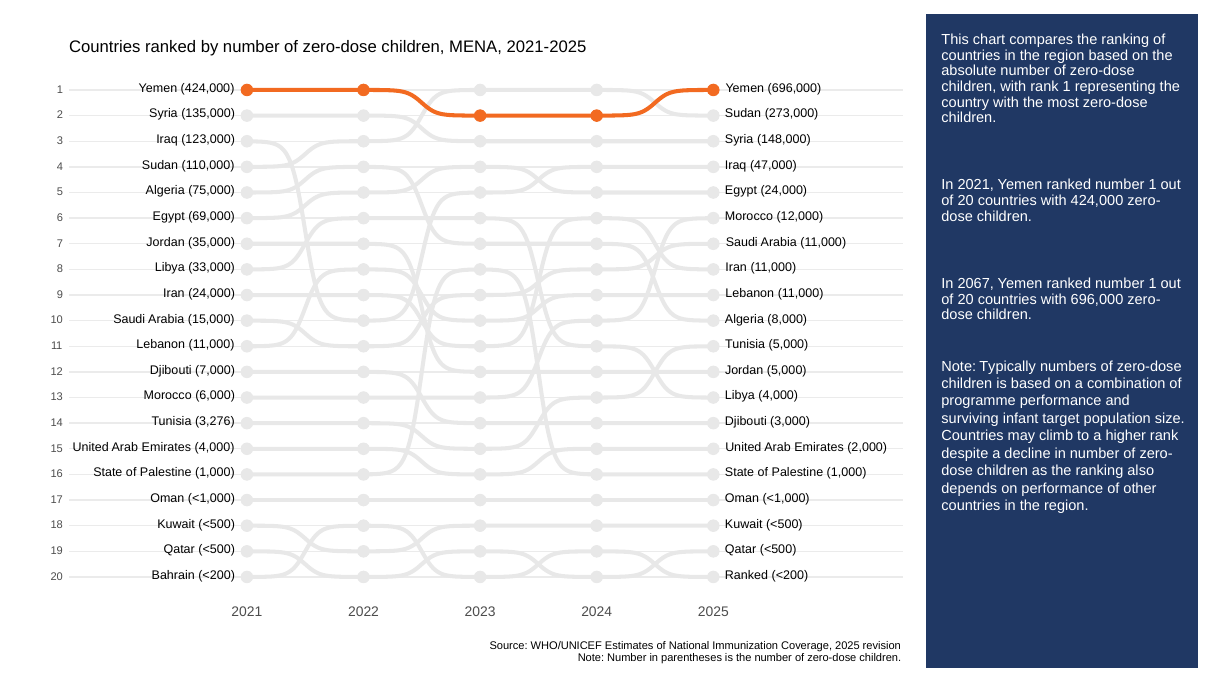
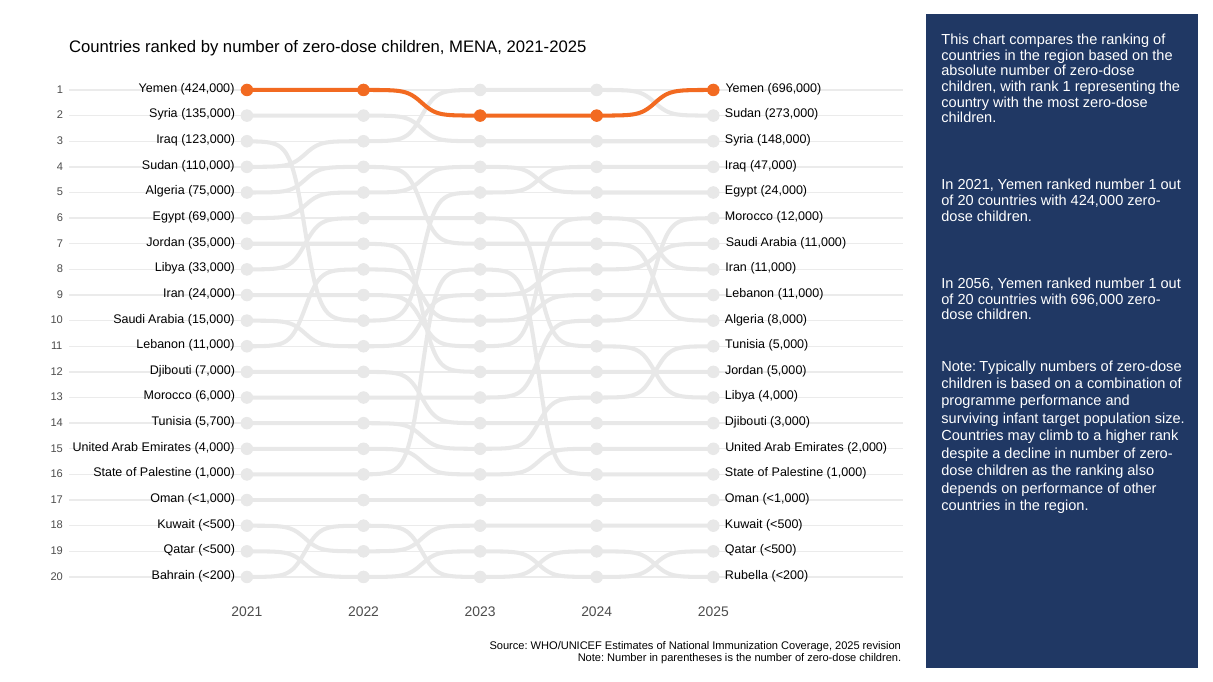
2067: 2067 -> 2056
3,276: 3,276 -> 5,700
Ranked at (747, 575): Ranked -> Rubella
